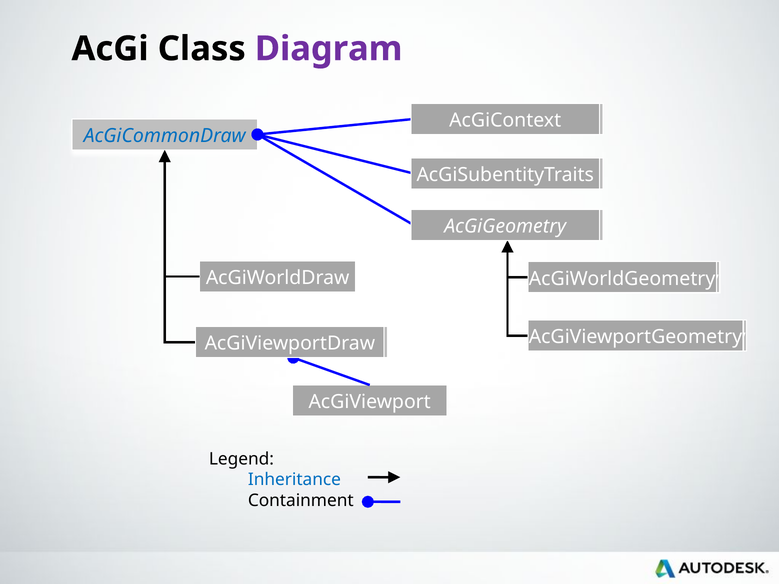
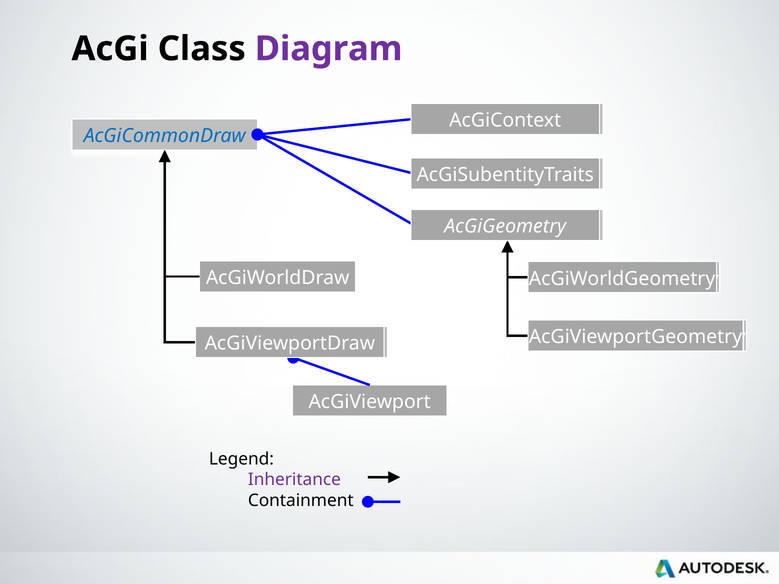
Inheritance colour: blue -> purple
